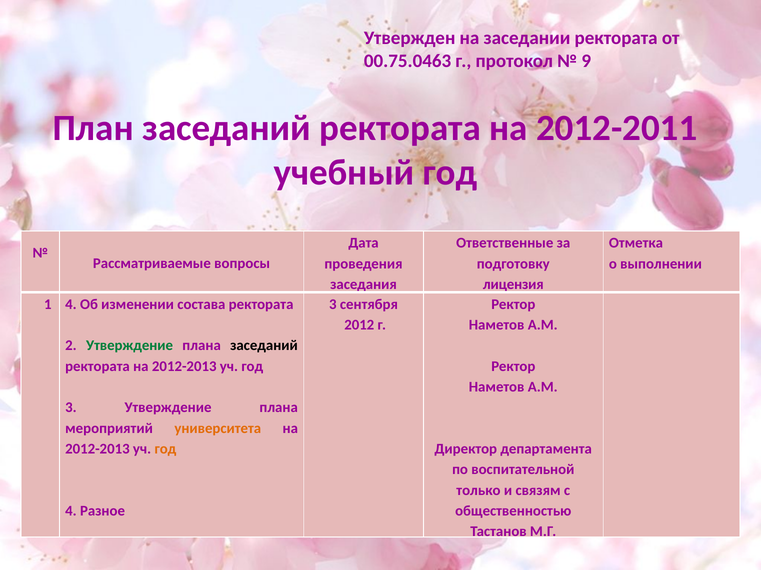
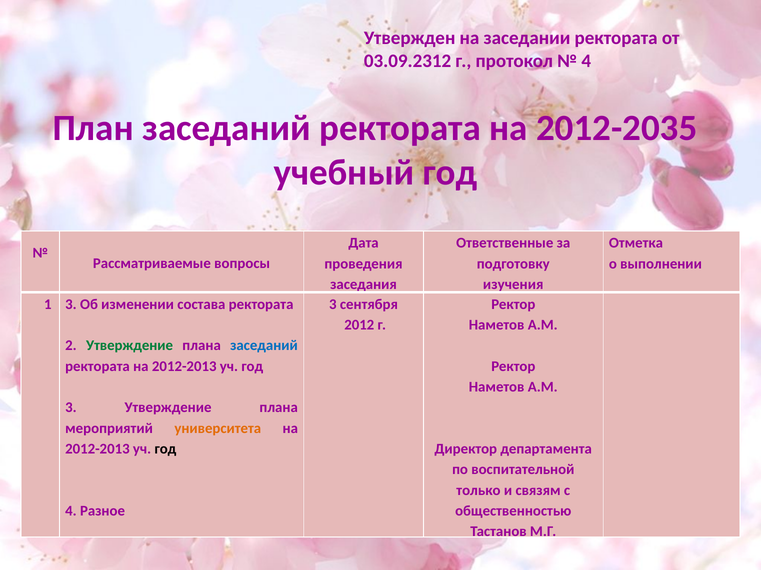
00.75.0463: 00.75.0463 -> 03.09.2312
9 at (586, 61): 9 -> 4
2012-2011: 2012-2011 -> 2012-2035
лицензия: лицензия -> изучения
1 4: 4 -> 3
заседаний at (264, 346) colour: black -> blue
год at (165, 449) colour: orange -> black
